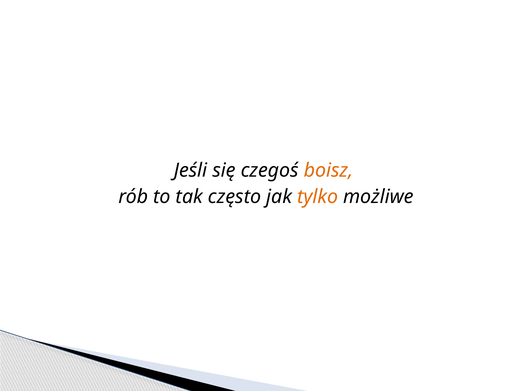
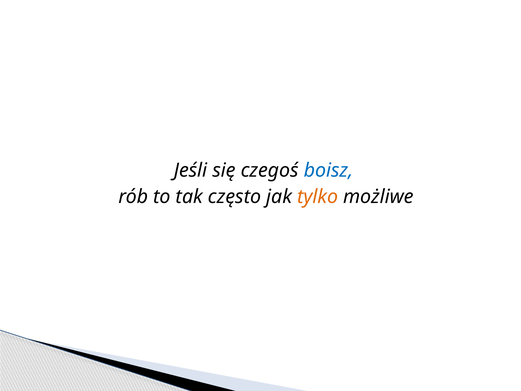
boisz colour: orange -> blue
